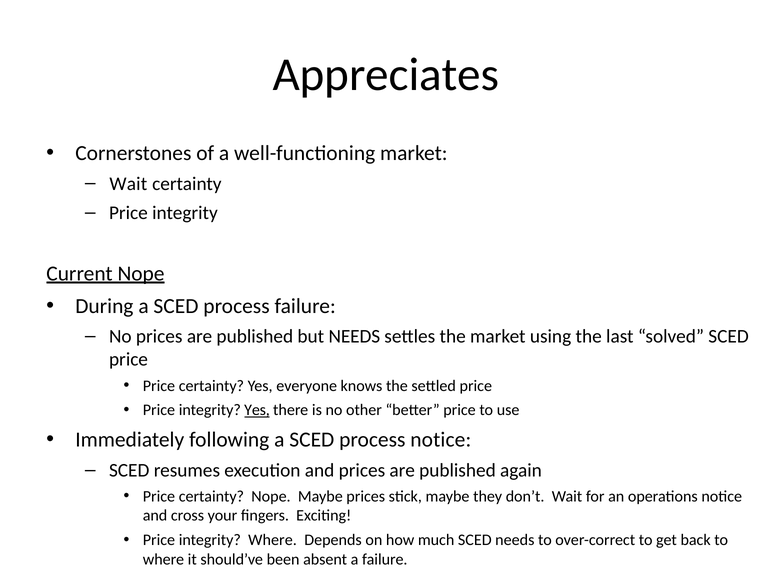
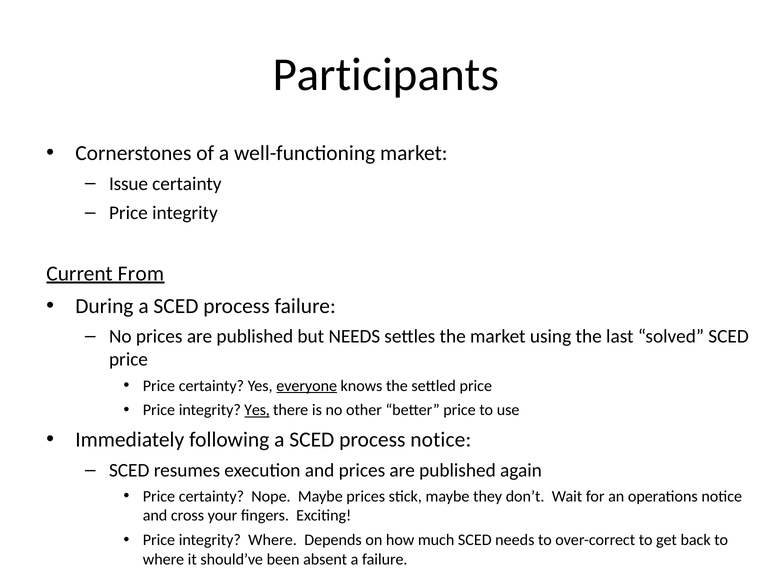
Appreciates: Appreciates -> Participants
Wait at (128, 184): Wait -> Issue
Current Nope: Nope -> From
everyone underline: none -> present
